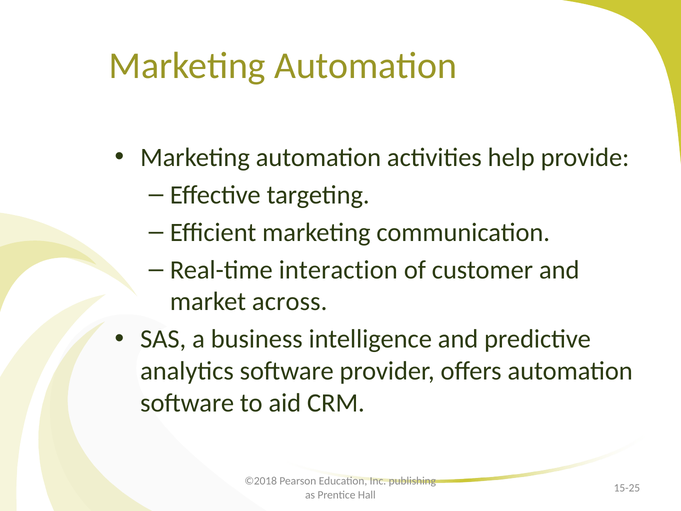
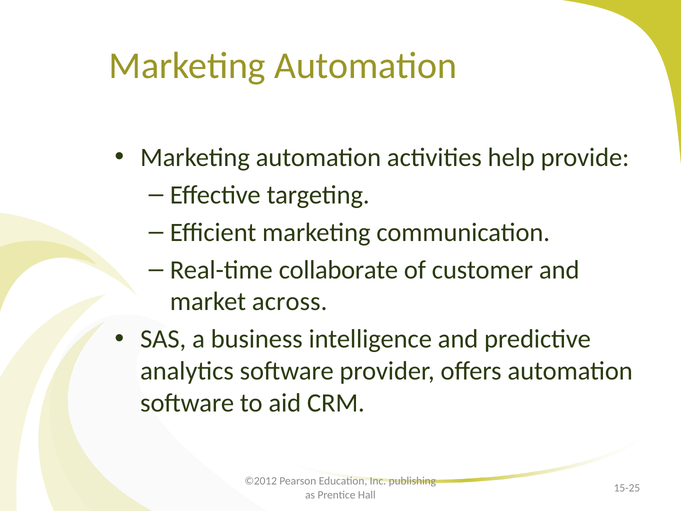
interaction: interaction -> collaborate
©2018: ©2018 -> ©2012
